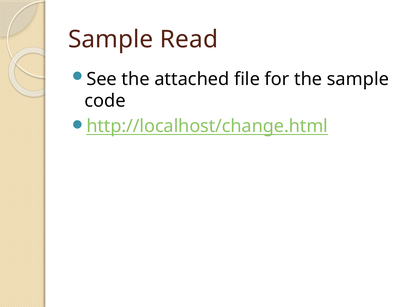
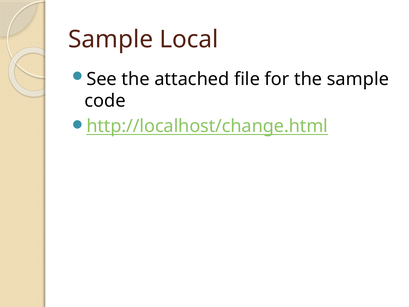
Read: Read -> Local
